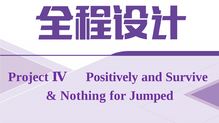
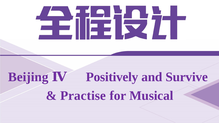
Project: Project -> Beijing
Nothing: Nothing -> Practise
Jumped: Jumped -> Musical
